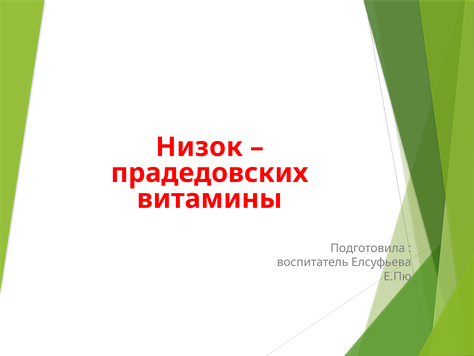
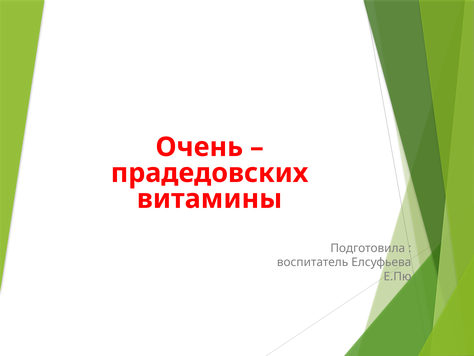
Низок: Низок -> Очень
